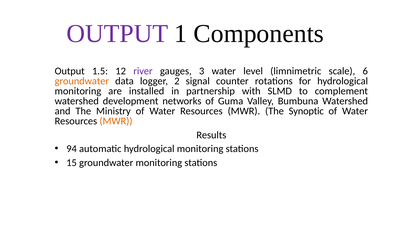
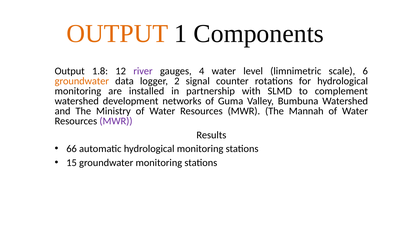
OUTPUT at (117, 34) colour: purple -> orange
1.5: 1.5 -> 1.8
3: 3 -> 4
Synoptic: Synoptic -> Mannah
MWR at (116, 121) colour: orange -> purple
94: 94 -> 66
